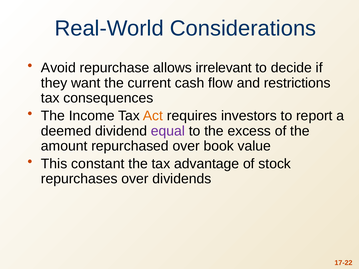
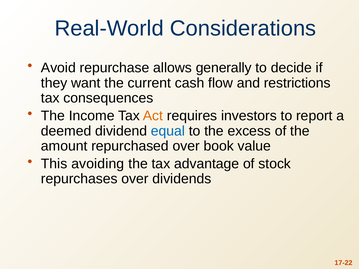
irrelevant: irrelevant -> generally
equal colour: purple -> blue
constant: constant -> avoiding
